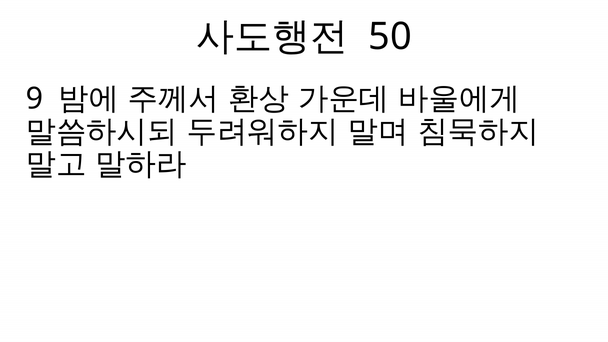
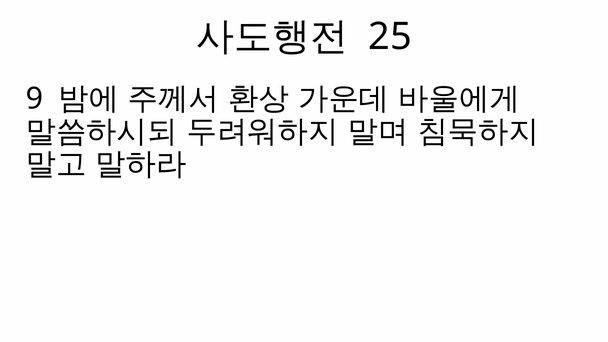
50: 50 -> 25
